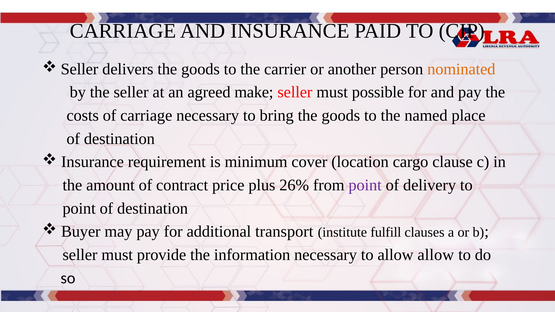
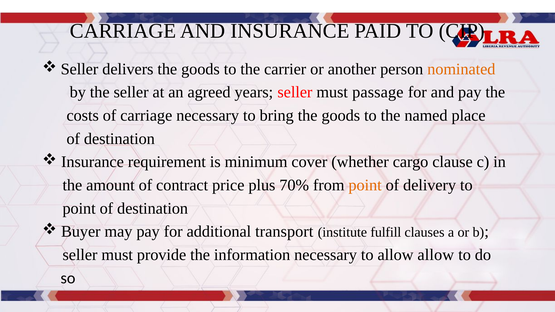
make: make -> years
possible: possible -> passage
location: location -> whether
26%: 26% -> 70%
point at (365, 185) colour: purple -> orange
